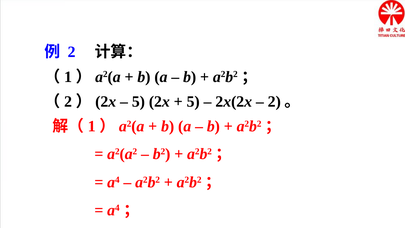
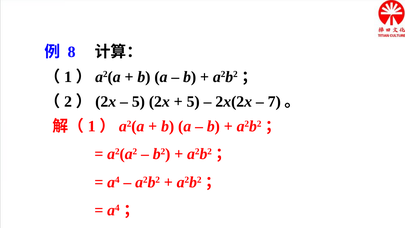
2 at (72, 52): 2 -> 8
2 at (274, 102): 2 -> 7
